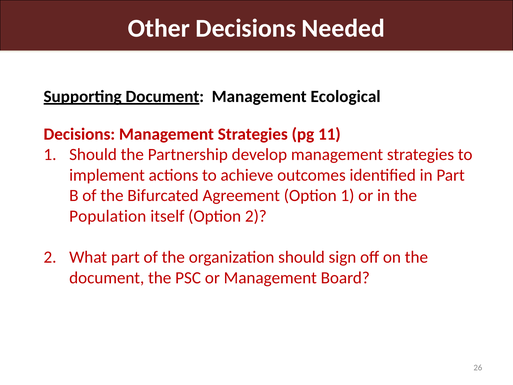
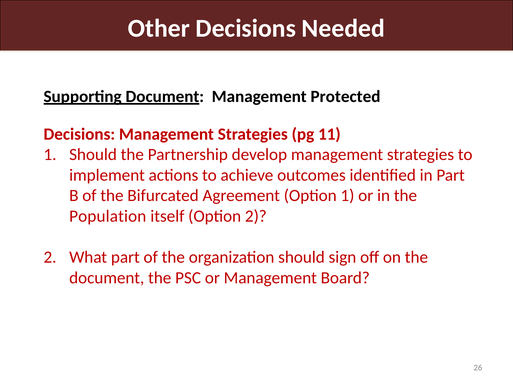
Ecological: Ecological -> Protected
